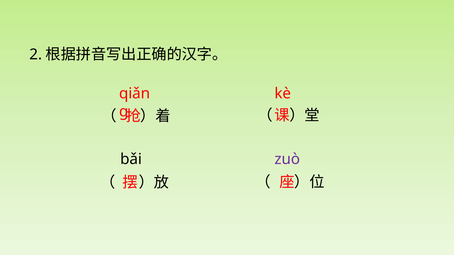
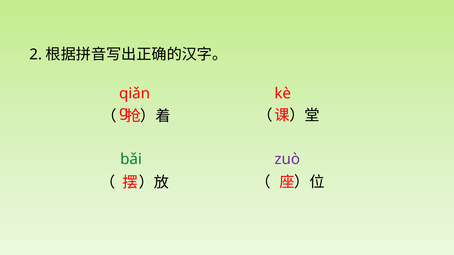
bǎi colour: black -> green
